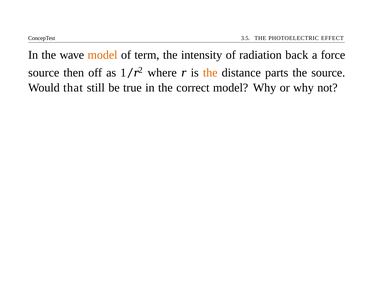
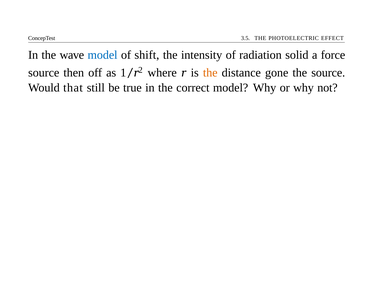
model at (103, 55) colour: orange -> blue
term: term -> shift
back: back -> solid
parts: parts -> gone
